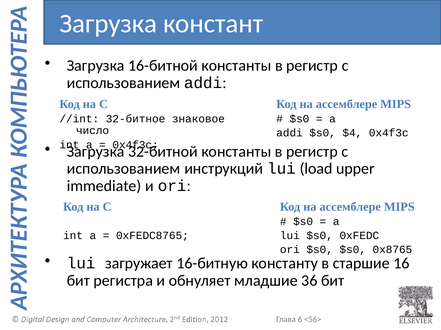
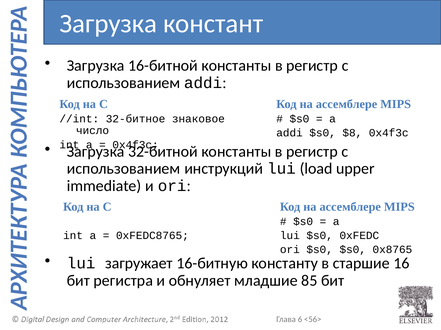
$4: $4 -> $8
36: 36 -> 85
